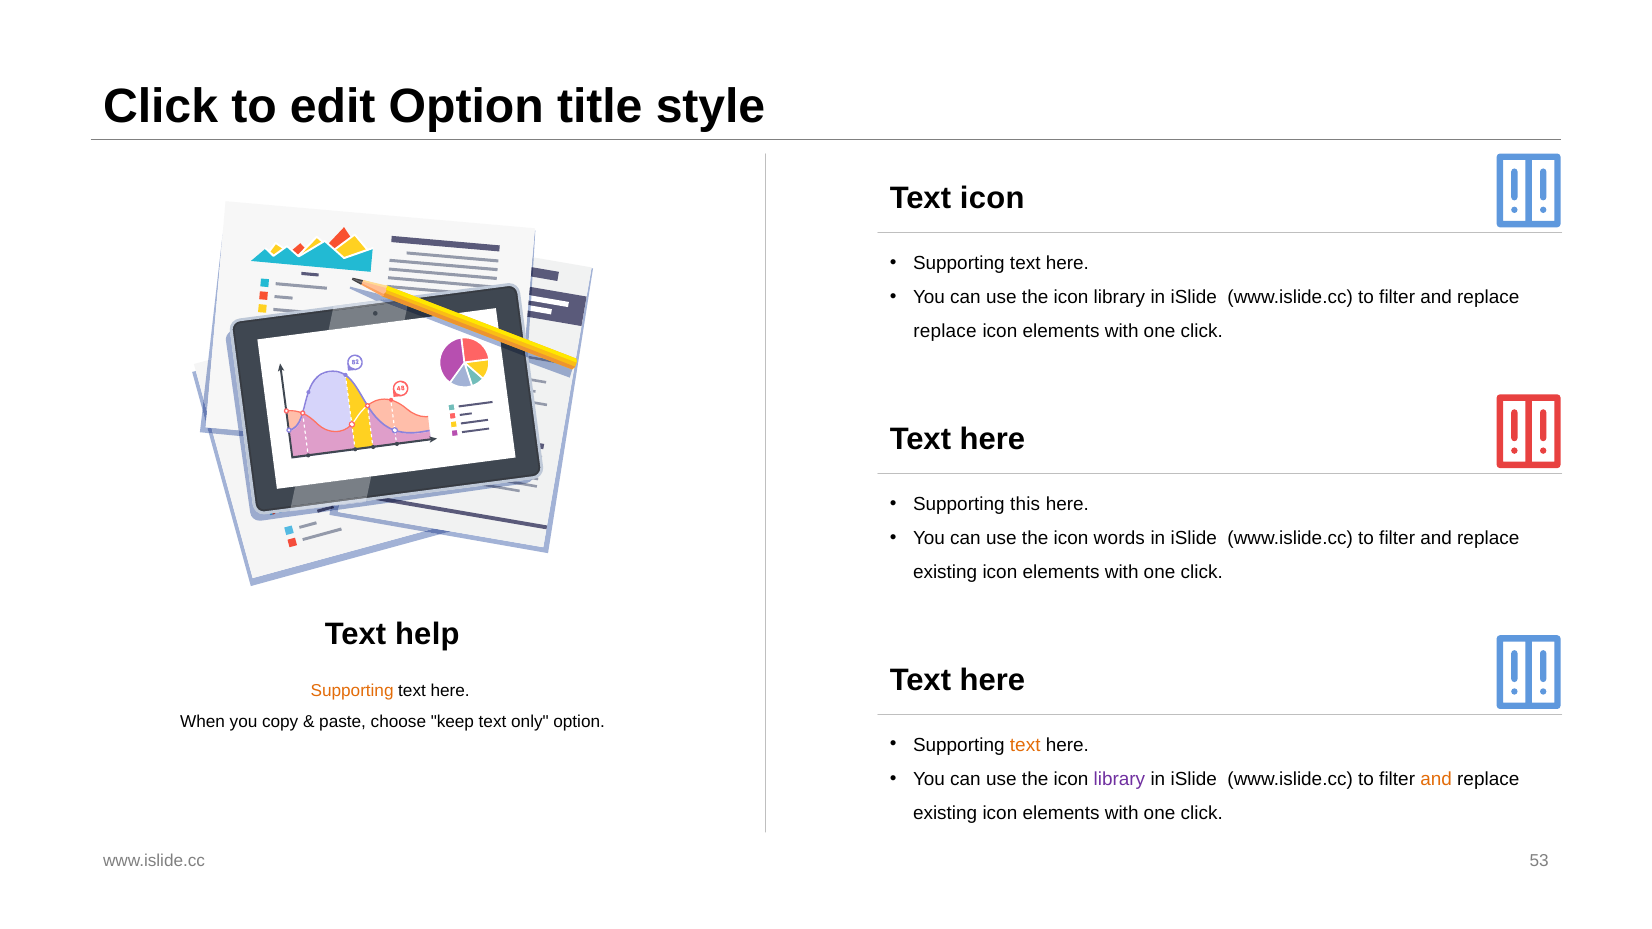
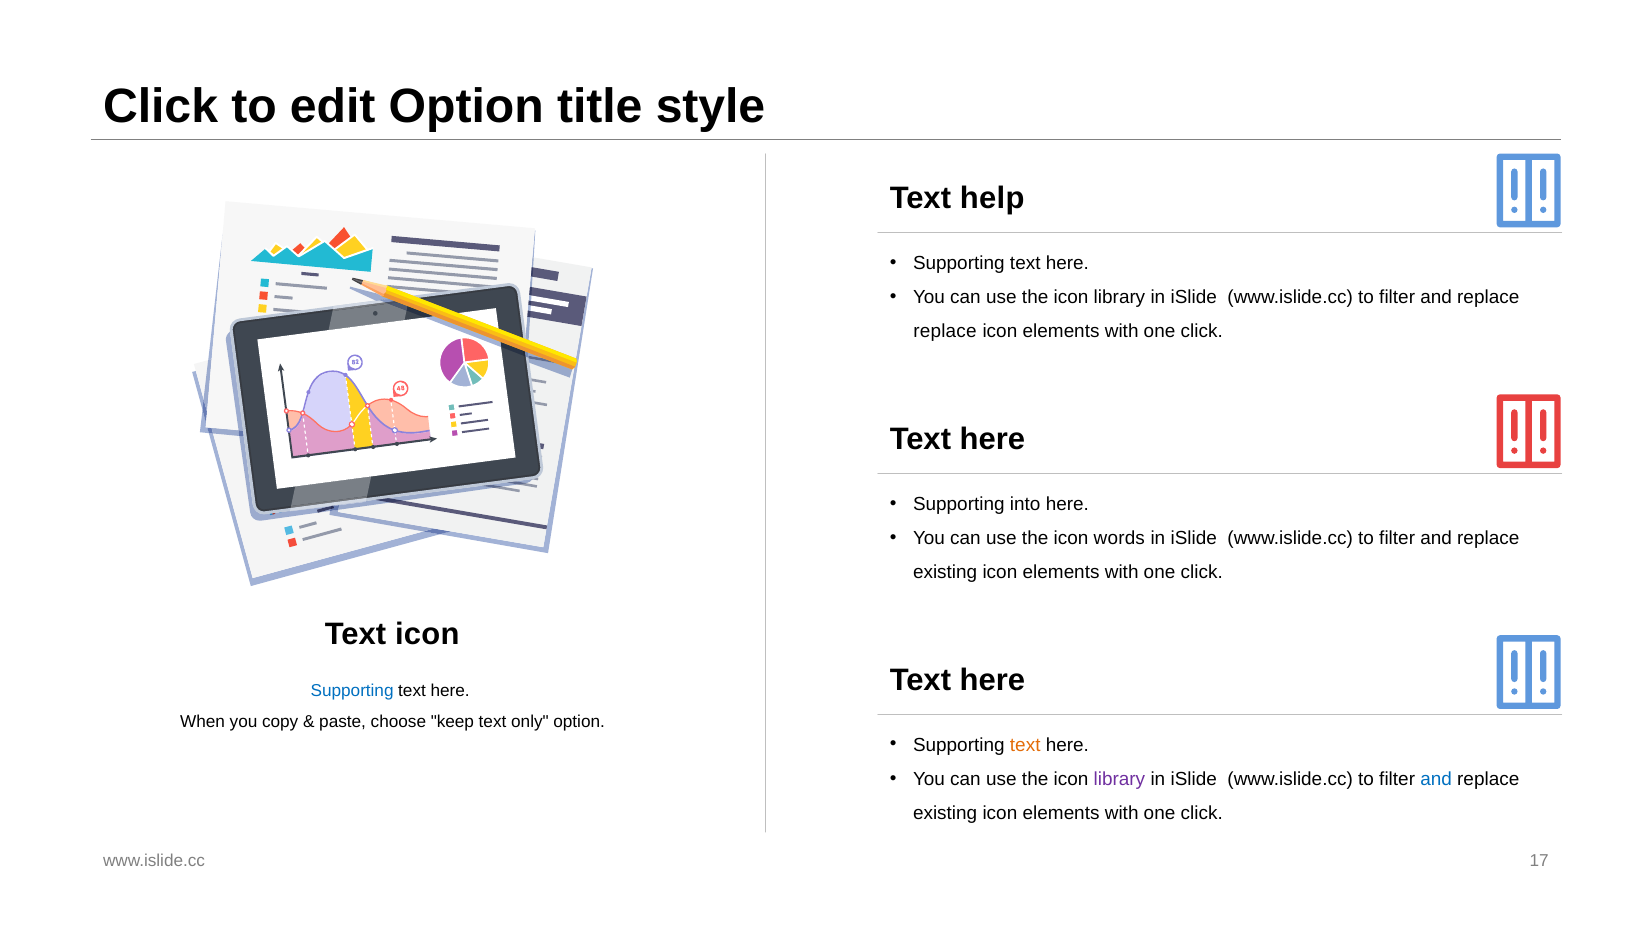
Text icon: icon -> help
this: this -> into
Text help: help -> icon
Supporting at (352, 691) colour: orange -> blue
and at (1436, 779) colour: orange -> blue
53: 53 -> 17
